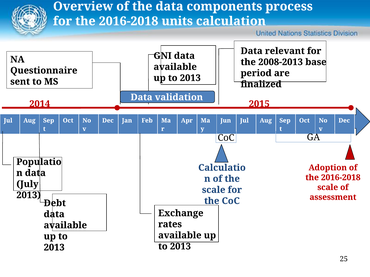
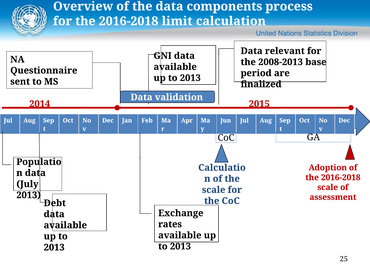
units: units -> limit
